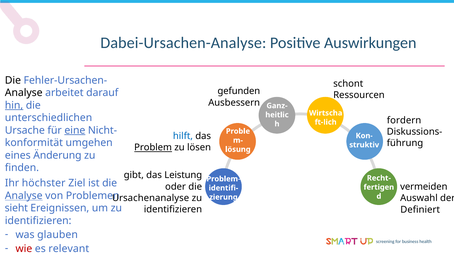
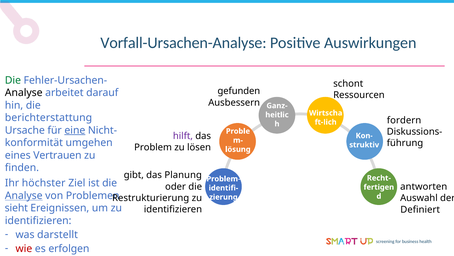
Dabei-Ursachen-Analyse: Dabei-Ursachen-Analyse -> Vorfall-Ursachen-Analyse
Die at (13, 80) colour: black -> green
hin underline: present -> none
unterschiedlichen: unterschiedlichen -> berichterstattung
hilft colour: blue -> purple
Problem underline: present -> none
Änderung: Änderung -> Vertrauen
Leistung: Leistung -> Planung
vermeiden: vermeiden -> antworten
Ursachenanalyse: Ursachenanalyse -> Restrukturierung
glauben: glauben -> darstellt
relevant: relevant -> erfolgen
